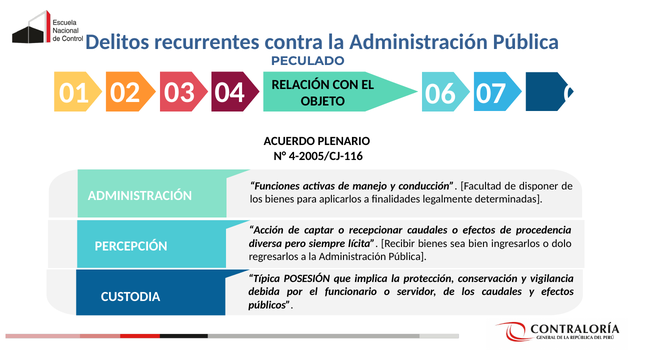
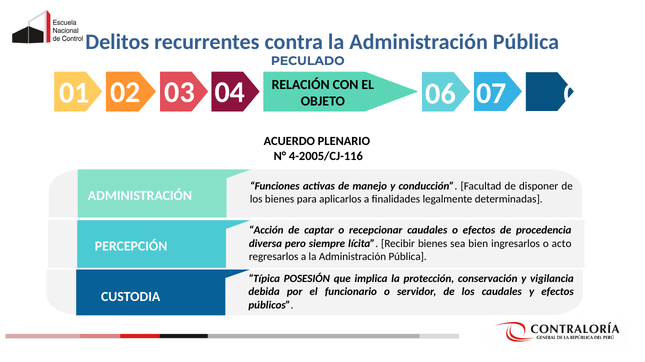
dolo: dolo -> acto
